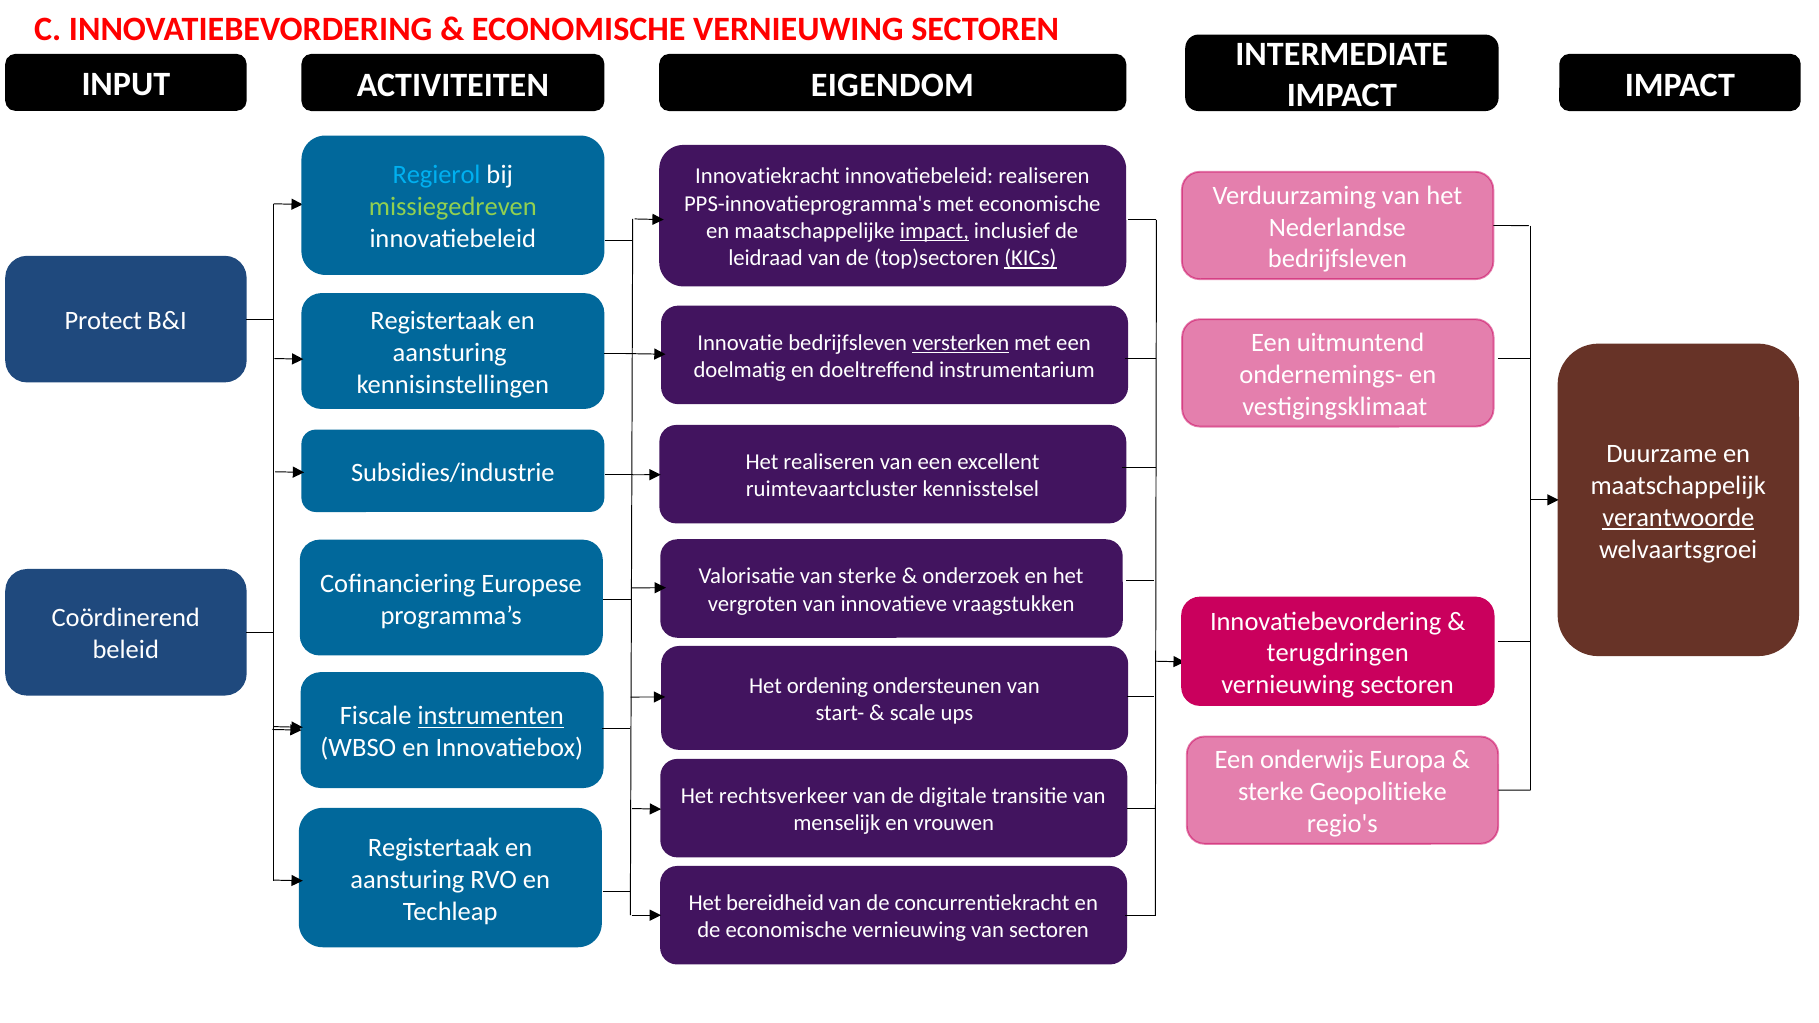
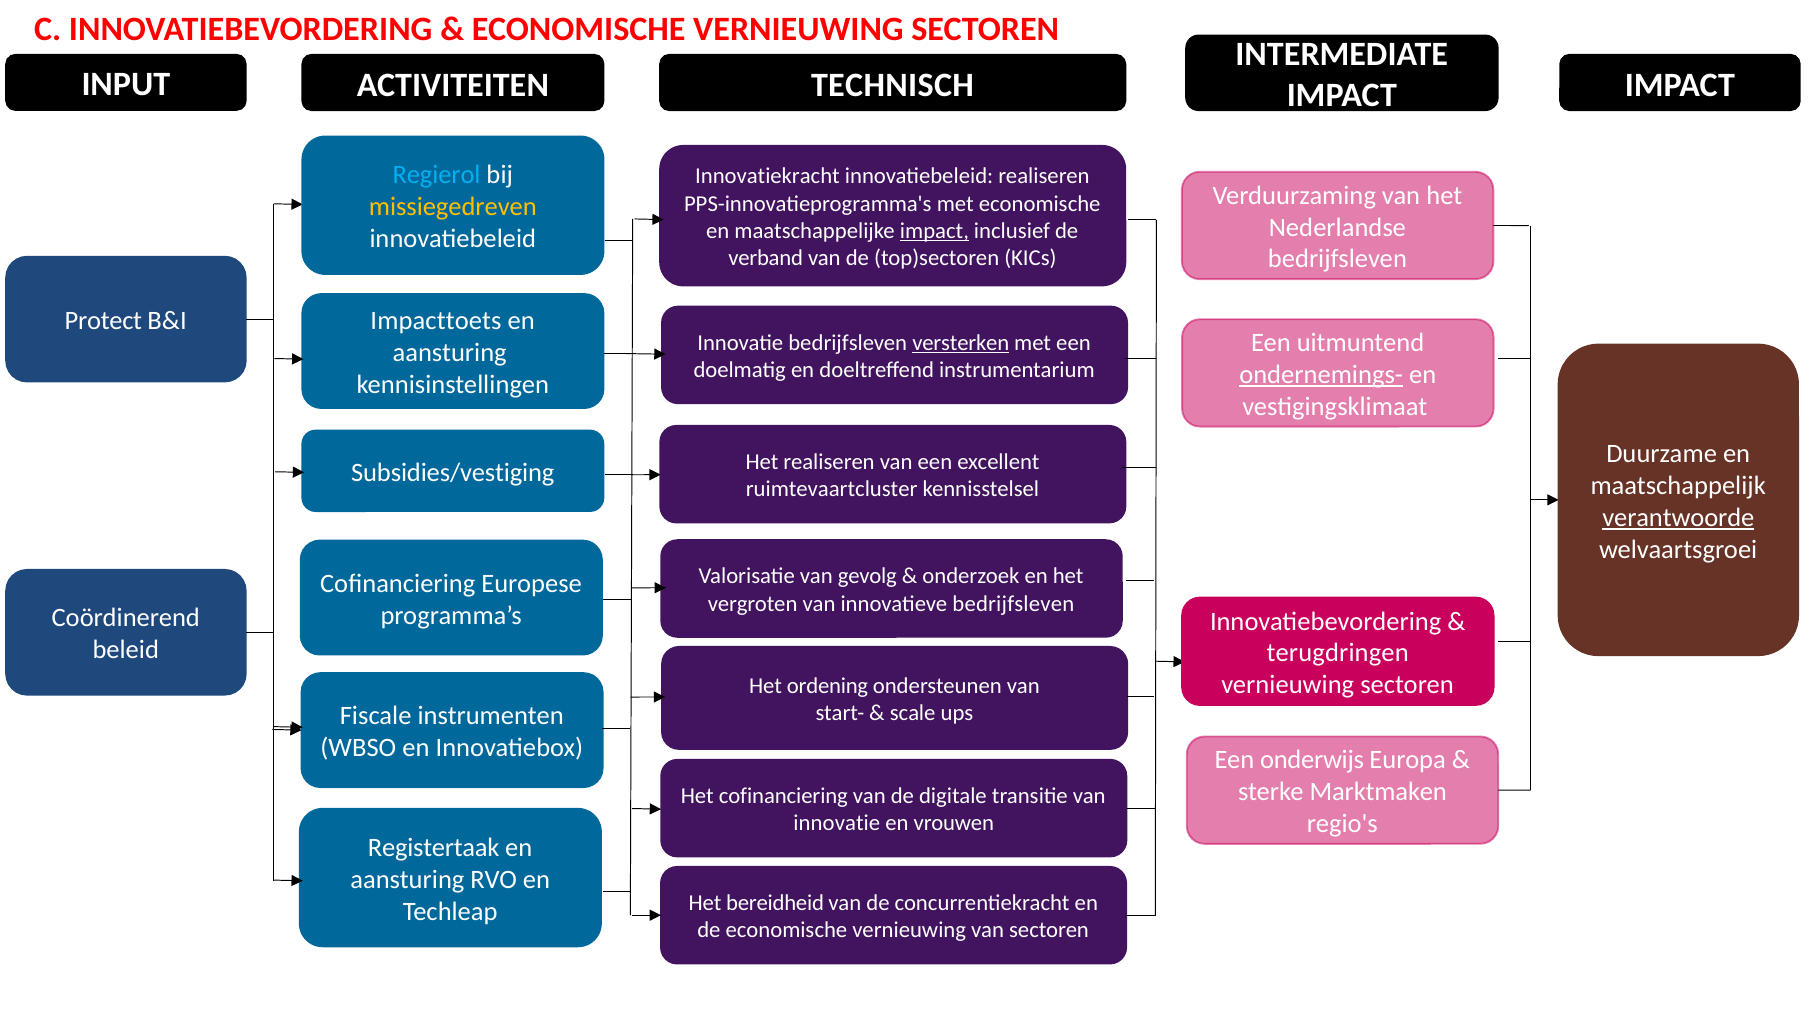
EIGENDOM: EIGENDOM -> TECHNISCH
missiegedreven colour: light green -> yellow
leidraad: leidraad -> verband
KICs underline: present -> none
Registertaak at (436, 321): Registertaak -> Impacttoets
ondernemings- underline: none -> present
Subsidies/industrie: Subsidies/industrie -> Subsidies/vestiging
van sterke: sterke -> gevolg
innovatieve vraagstukken: vraagstukken -> bedrijfsleven
instrumenten underline: present -> none
Geopolitieke: Geopolitieke -> Marktmaken
Het rechtsverkeer: rechtsverkeer -> cofinanciering
menselijk at (837, 823): menselijk -> innovatie
